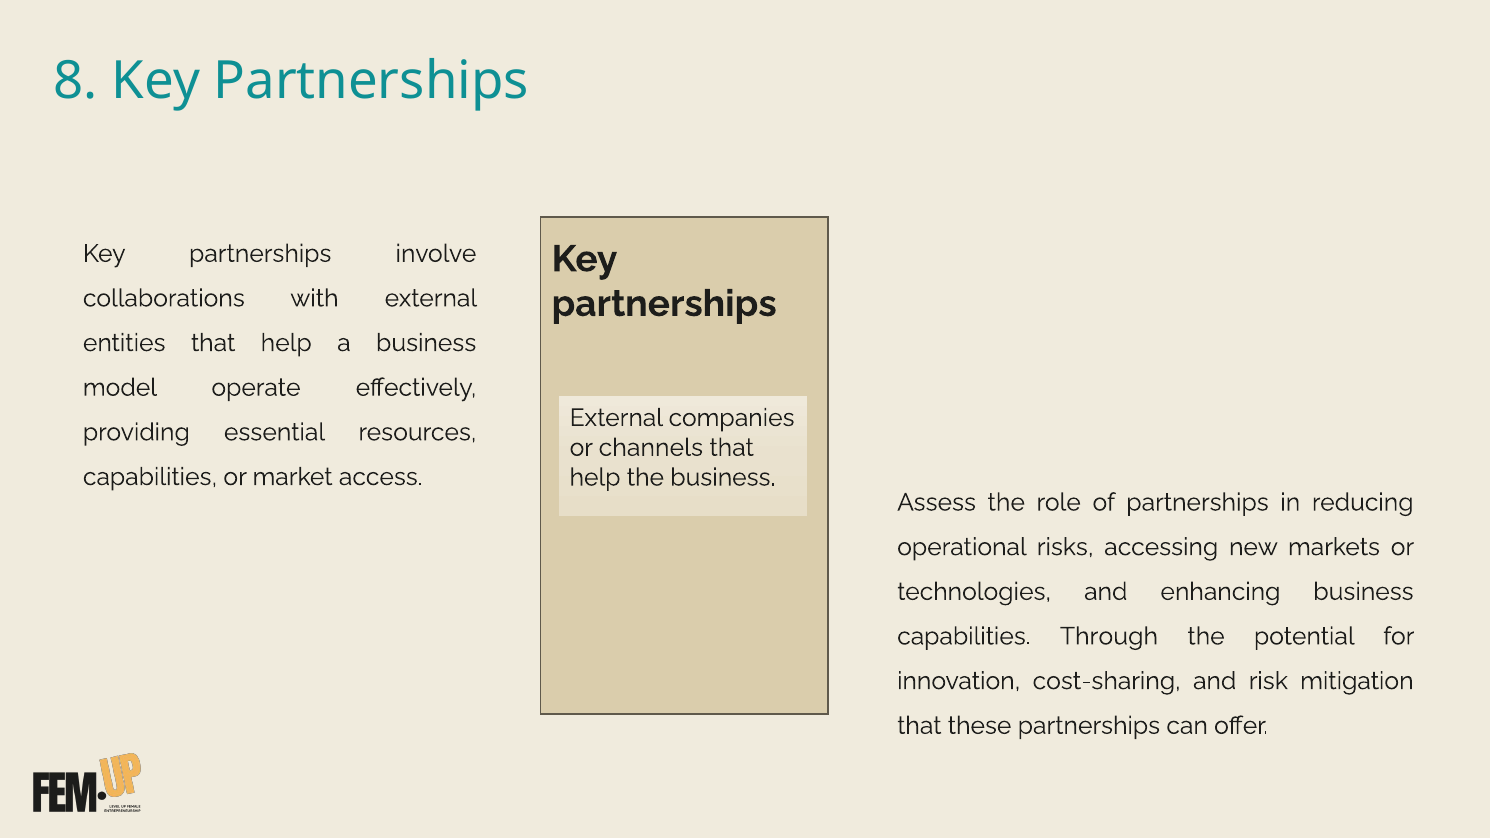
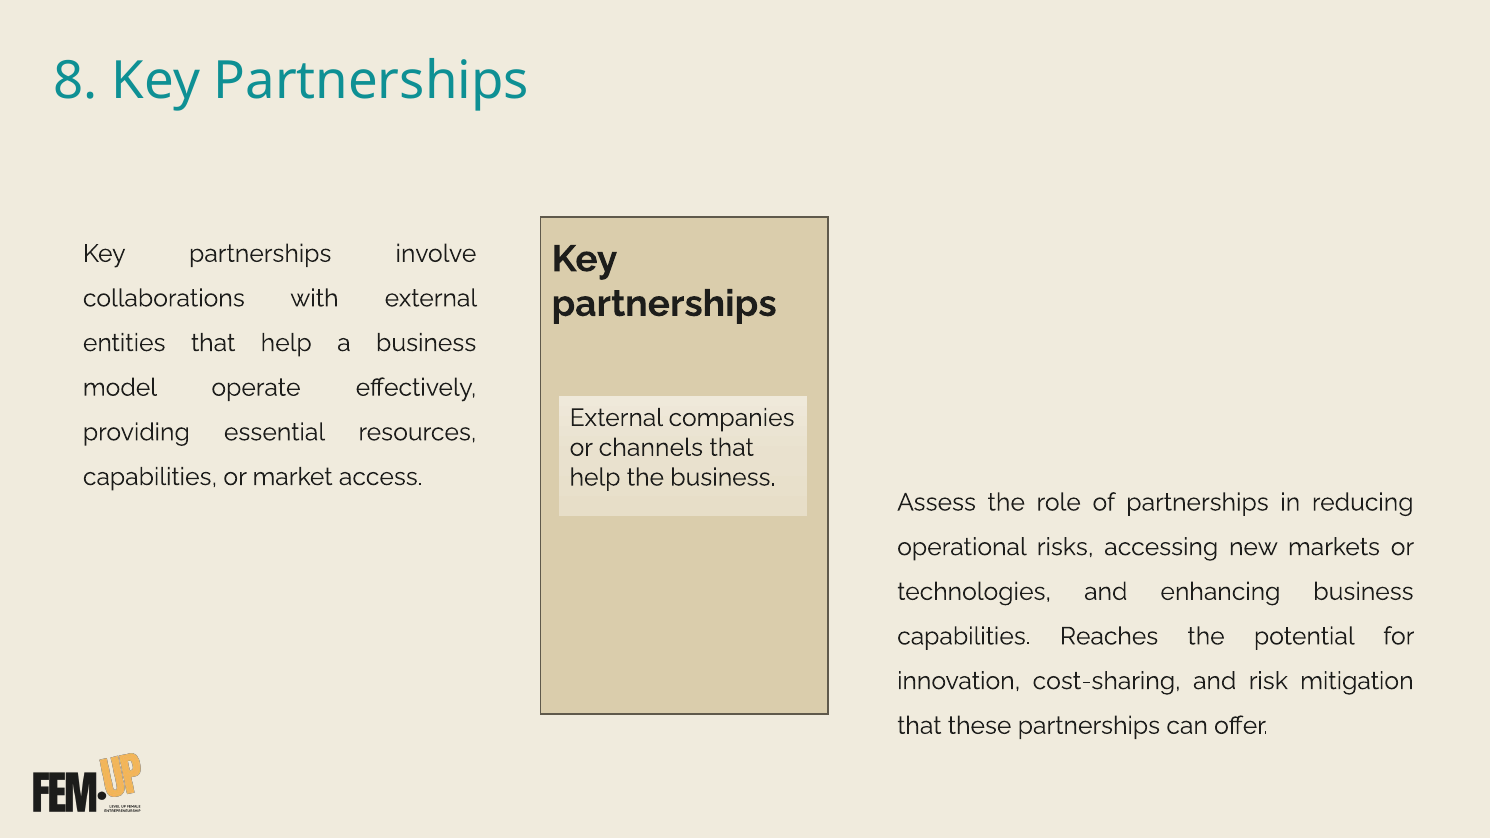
Through: Through -> Reaches
